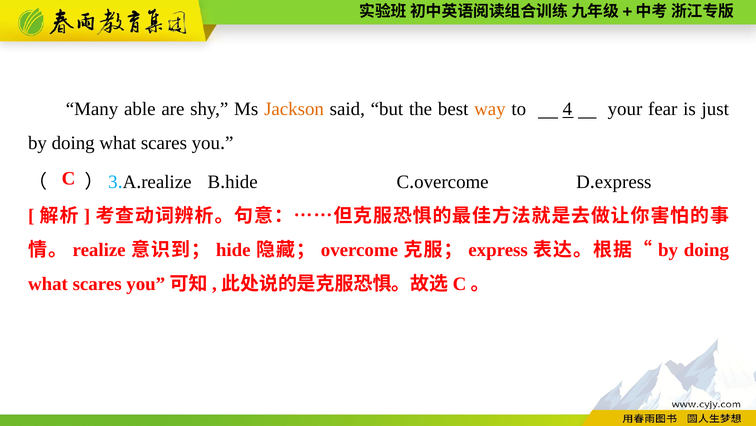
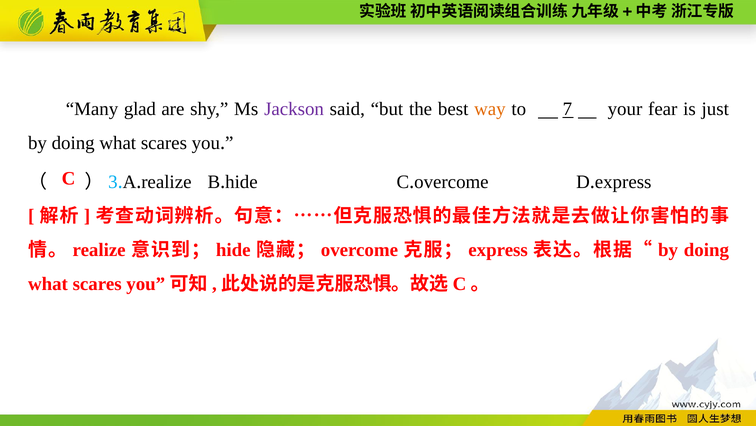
able: able -> glad
Jackson colour: orange -> purple
4: 4 -> 7
